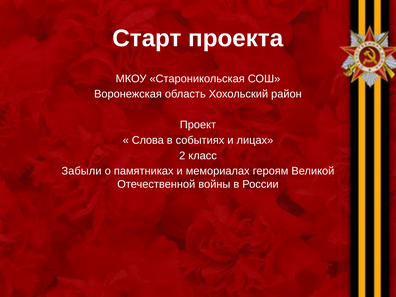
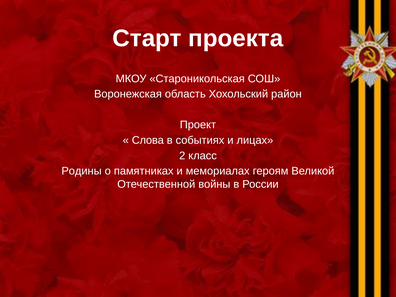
Забыли: Забыли -> Родины
